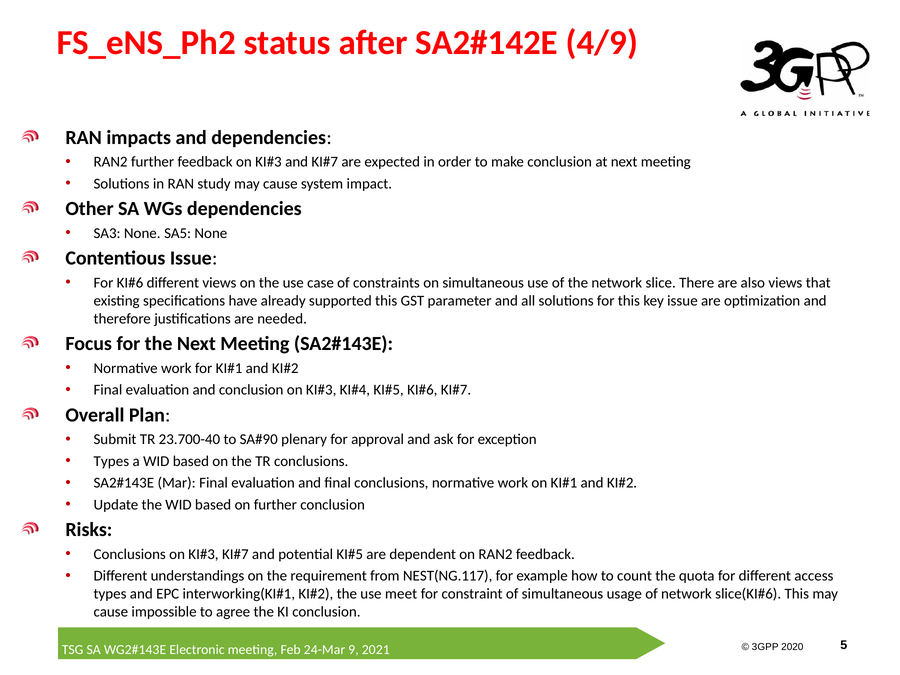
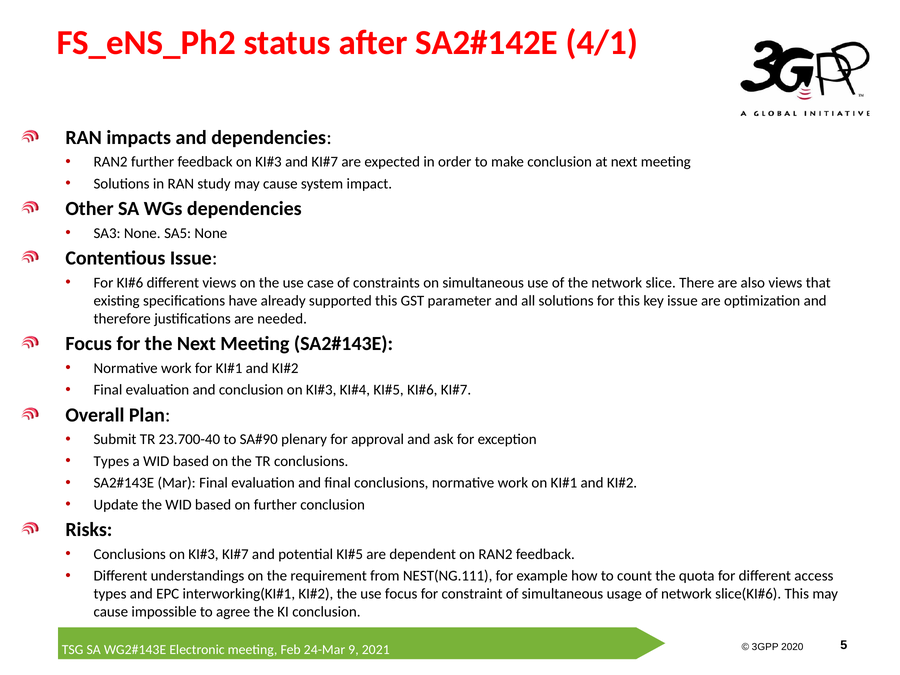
4/9: 4/9 -> 4/1
NEST(NG.117: NEST(NG.117 -> NEST(NG.111
use meet: meet -> focus
